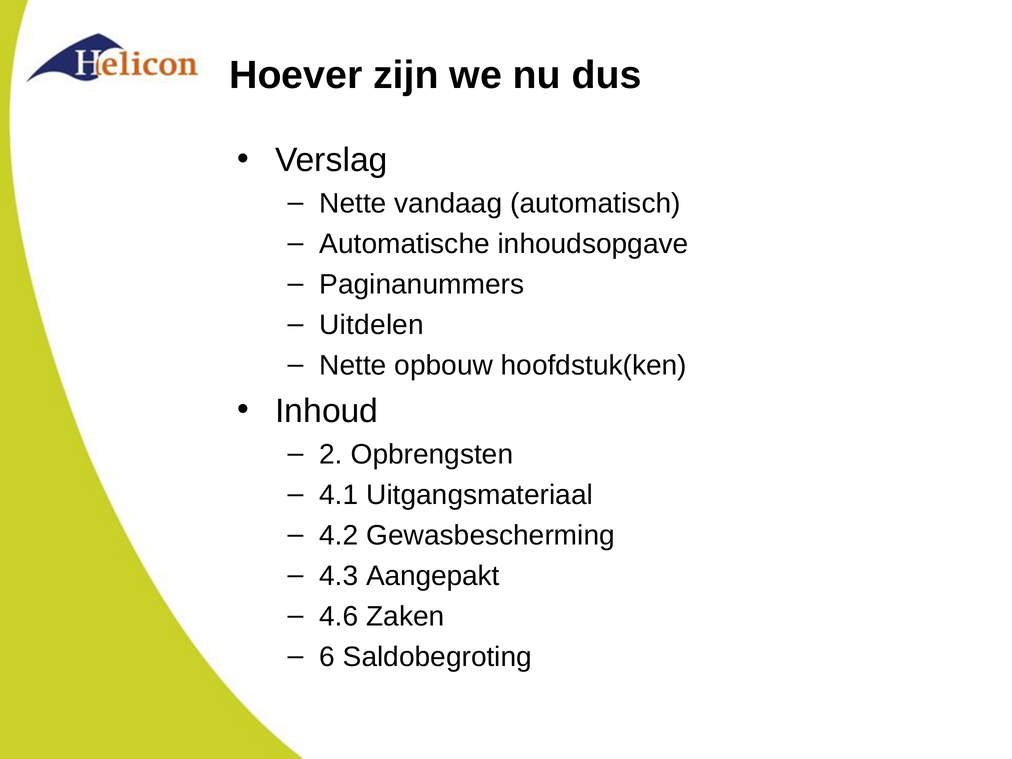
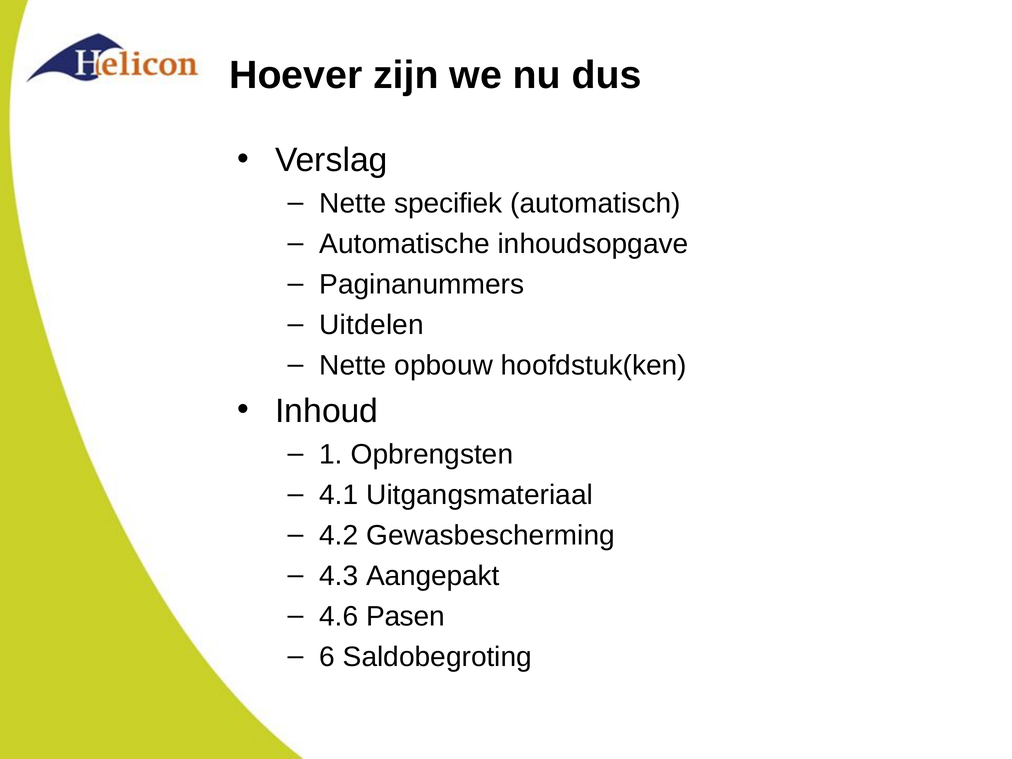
vandaag: vandaag -> specifiek
2: 2 -> 1
Zaken: Zaken -> Pasen
